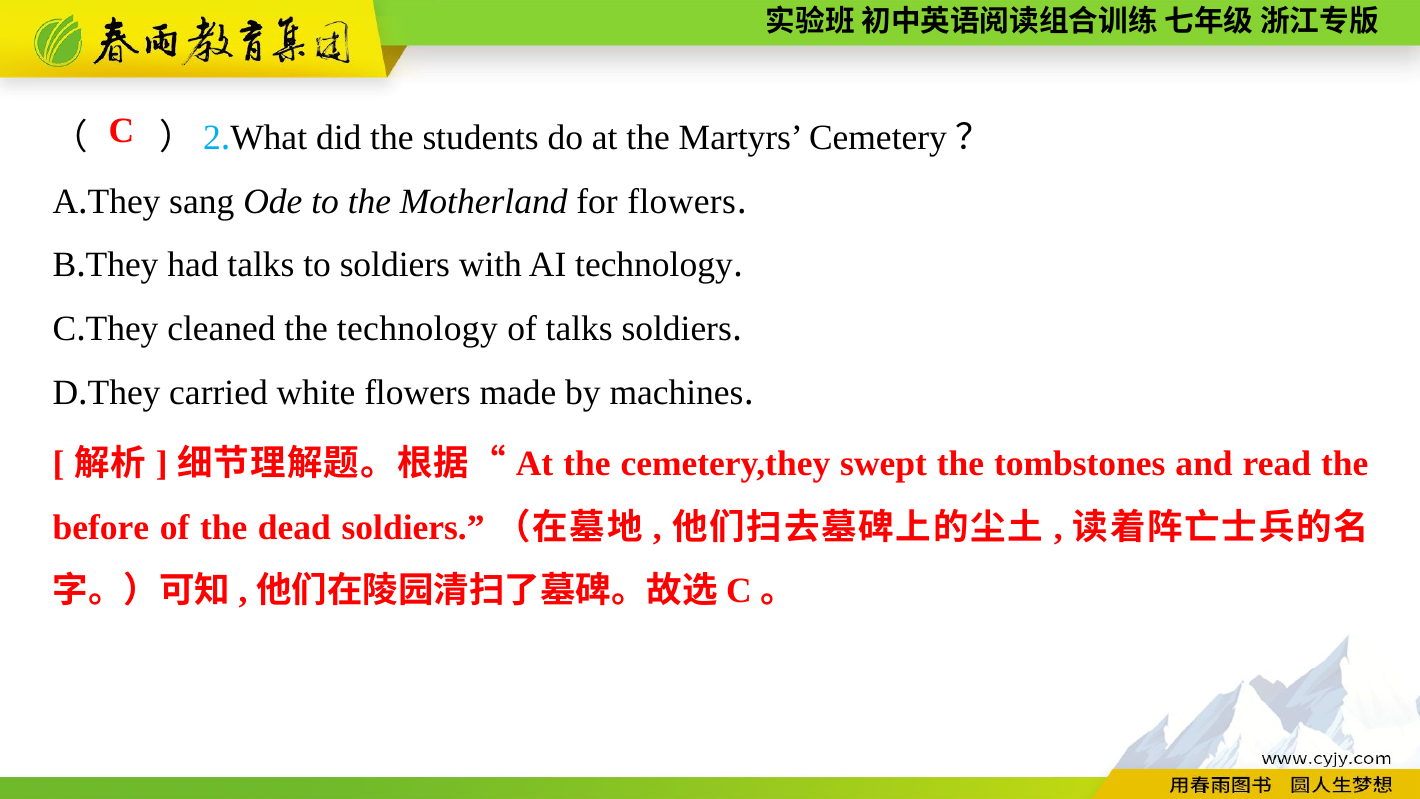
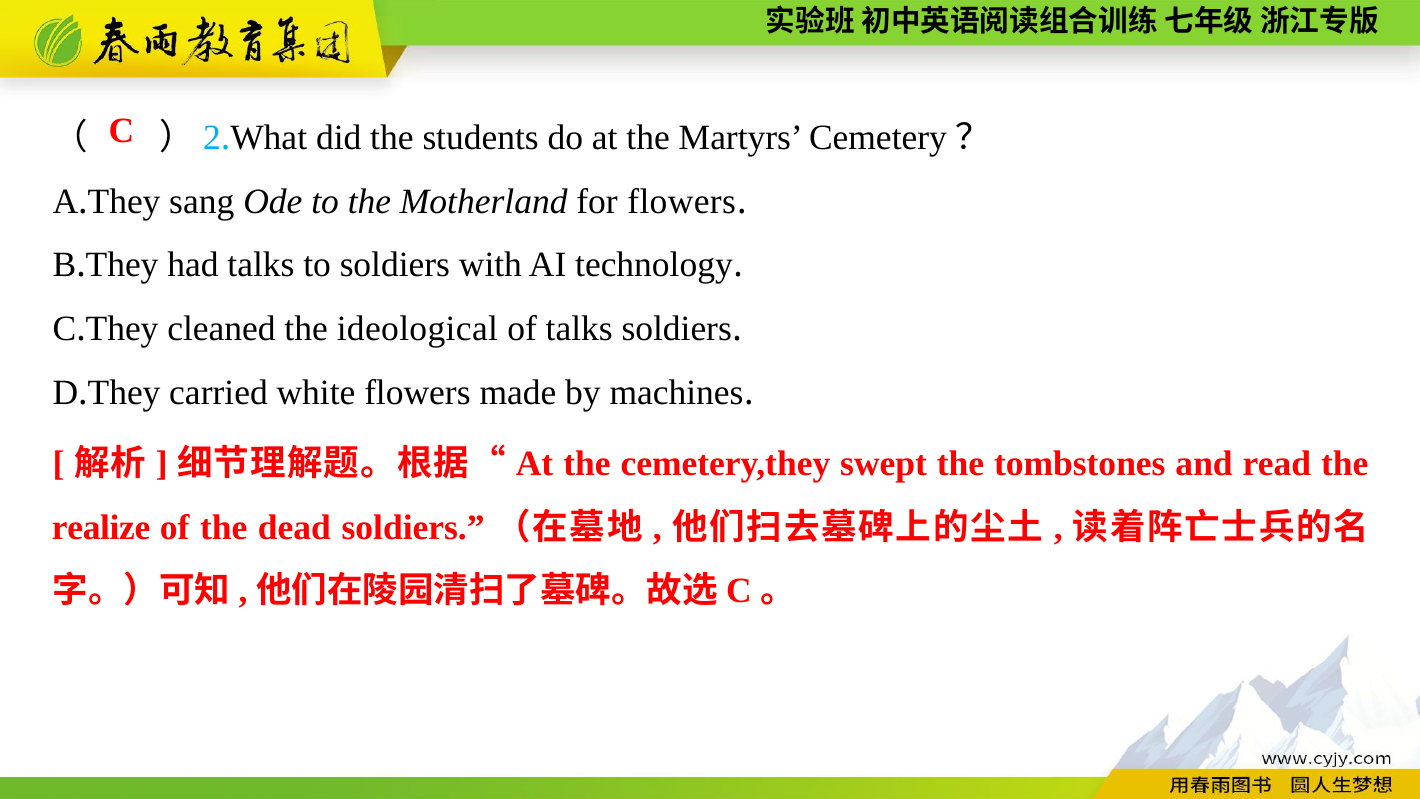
the technology: technology -> ideological
before: before -> realize
